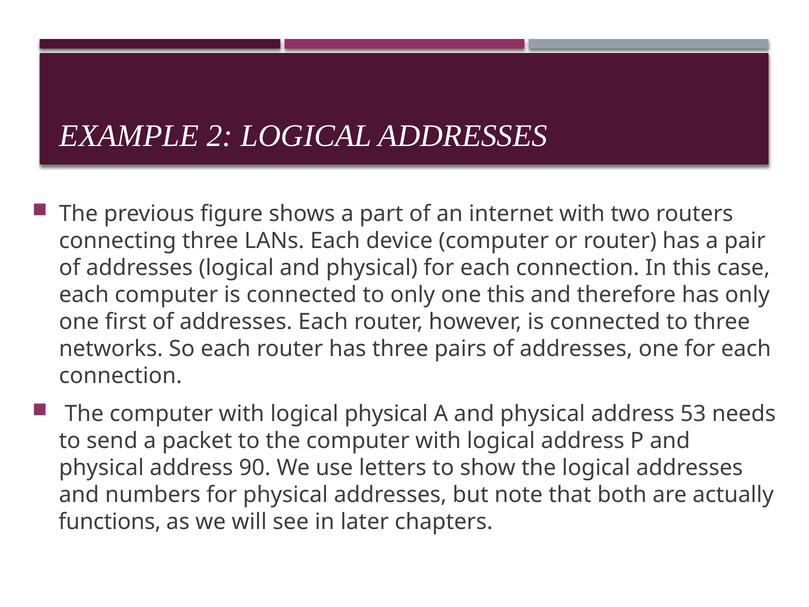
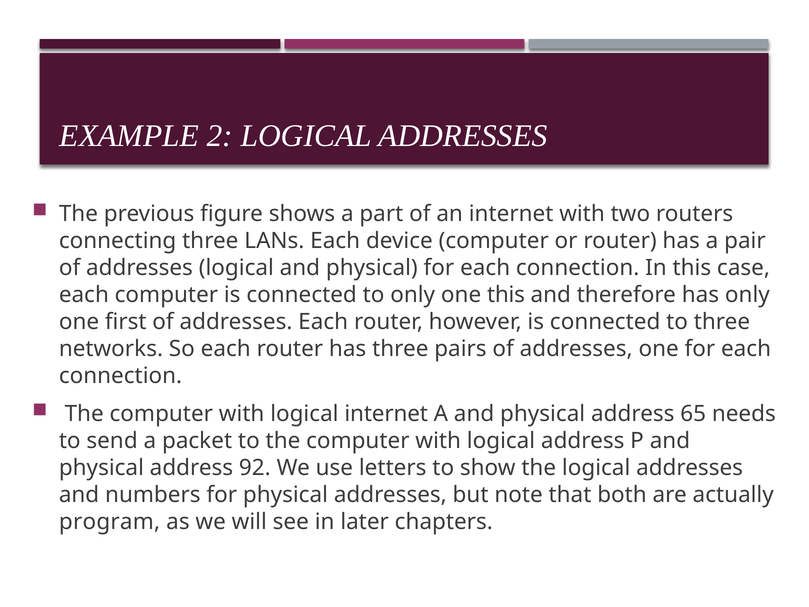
logical physical: physical -> internet
53: 53 -> 65
90: 90 -> 92
functions: functions -> program
